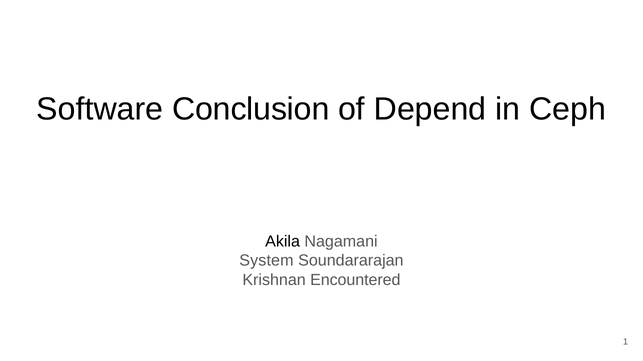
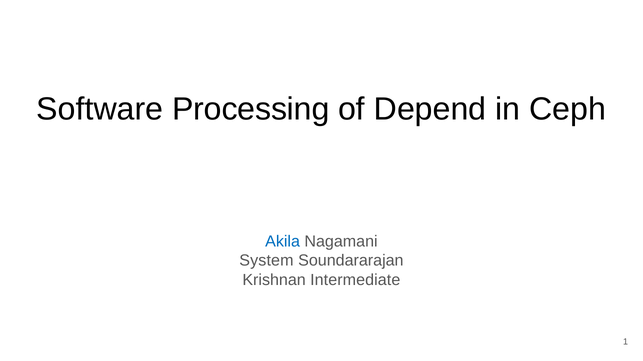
Conclusion: Conclusion -> Processing
Akila colour: black -> blue
Encountered: Encountered -> Intermediate
